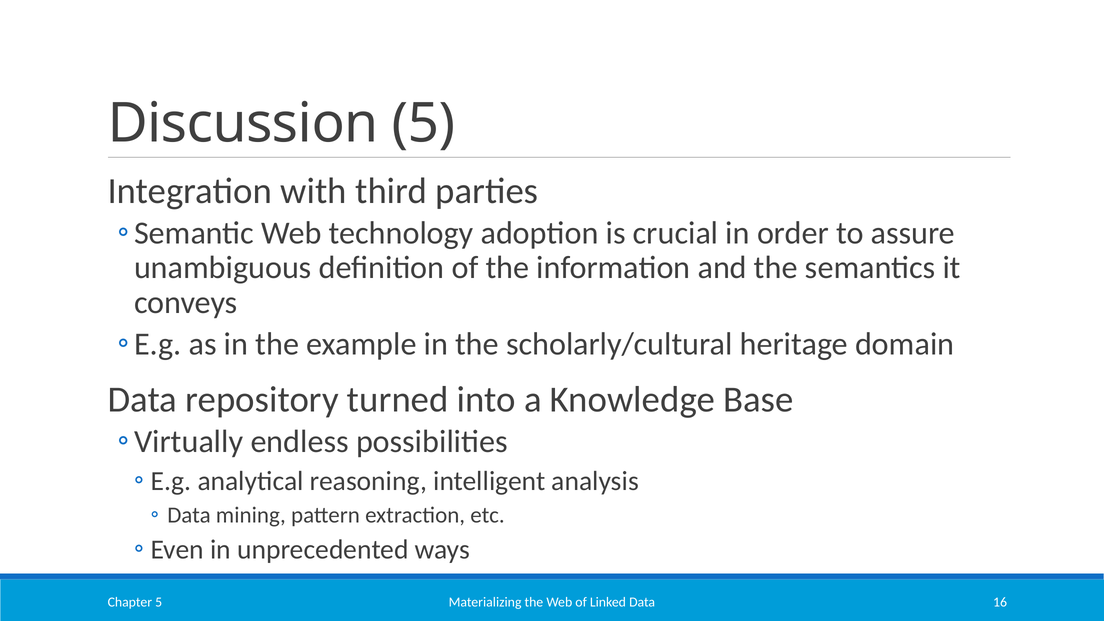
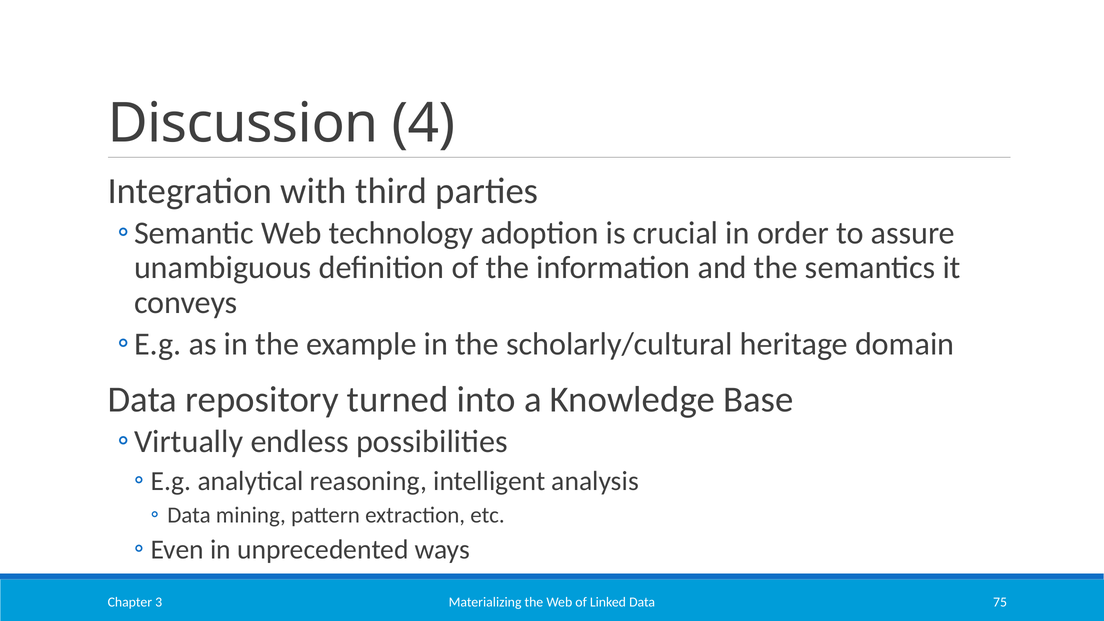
Discussion 5: 5 -> 4
16: 16 -> 75
Chapter 5: 5 -> 3
